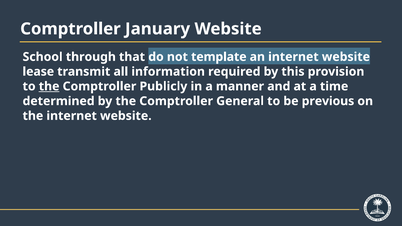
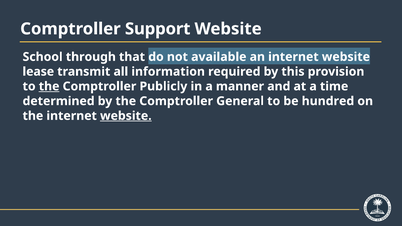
January: January -> Support
template: template -> available
previous: previous -> hundred
website at (126, 116) underline: none -> present
